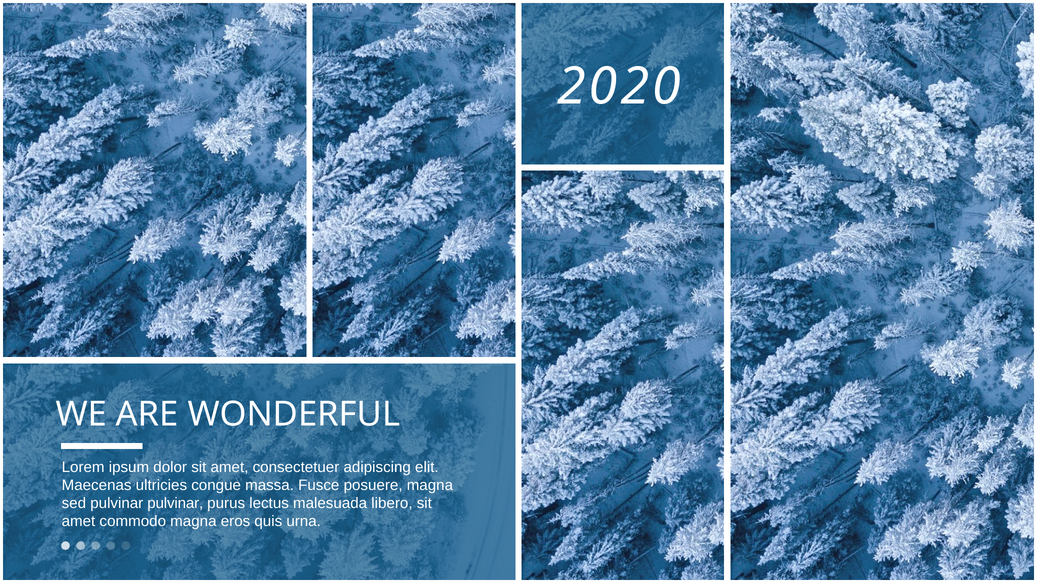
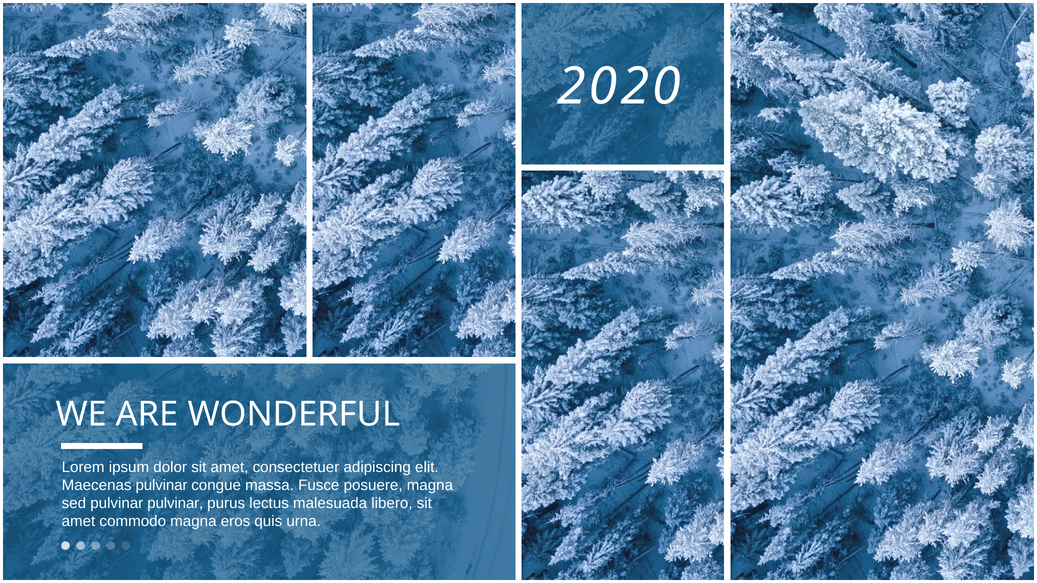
Maecenas ultricies: ultricies -> pulvinar
